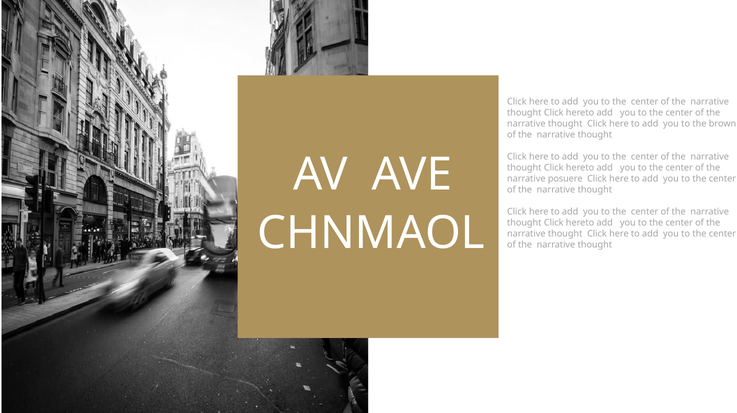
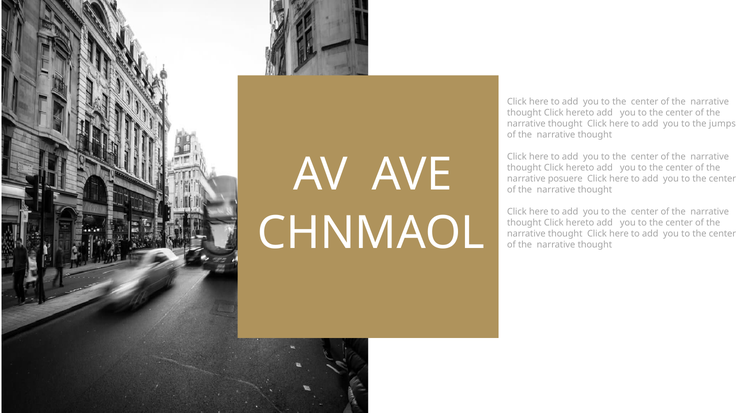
brown: brown -> jumps
